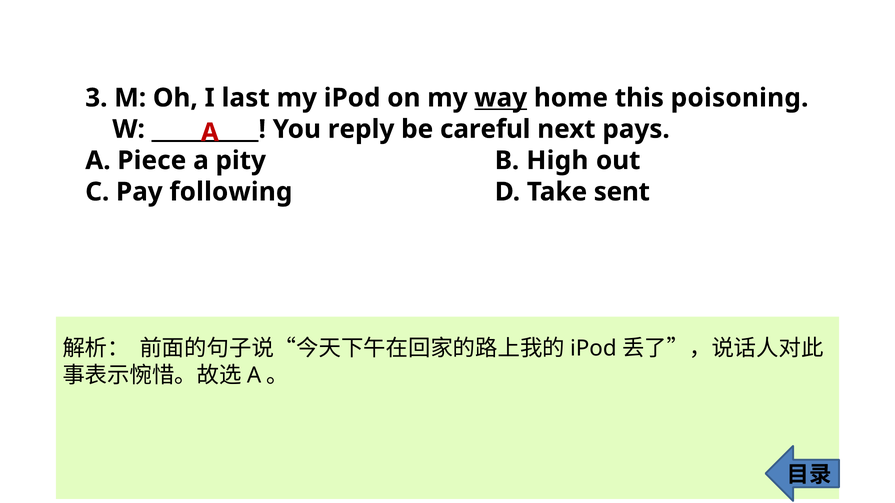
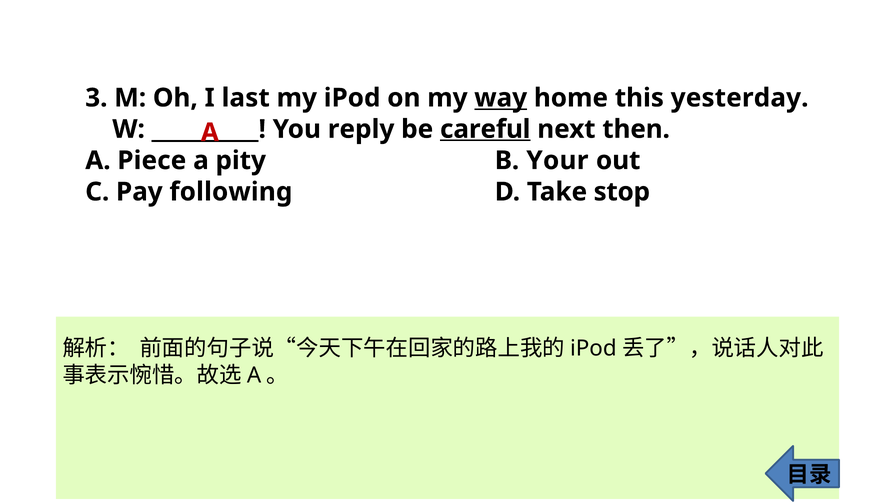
poisoning: poisoning -> yesterday
careful underline: none -> present
pays: pays -> then
High: High -> Your
sent: sent -> stop
